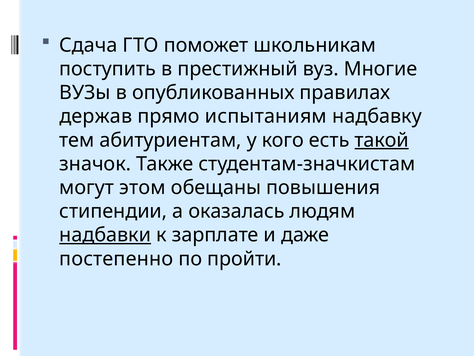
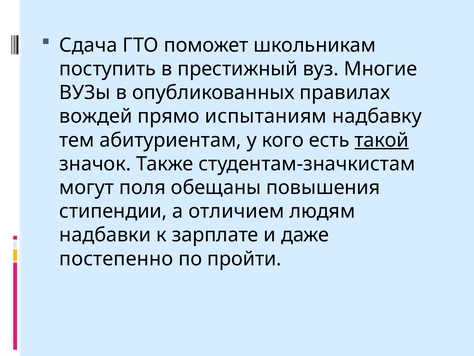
держав: держав -> вождей
этом: этом -> поля
оказалась: оказалась -> отличием
надбавки underline: present -> none
